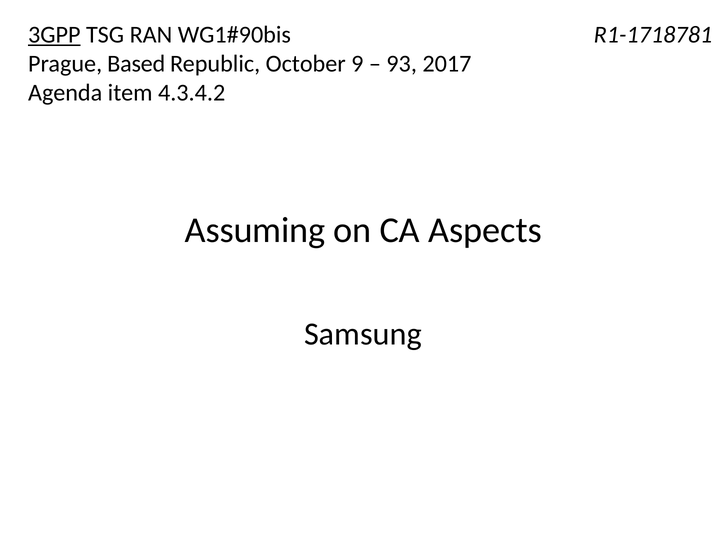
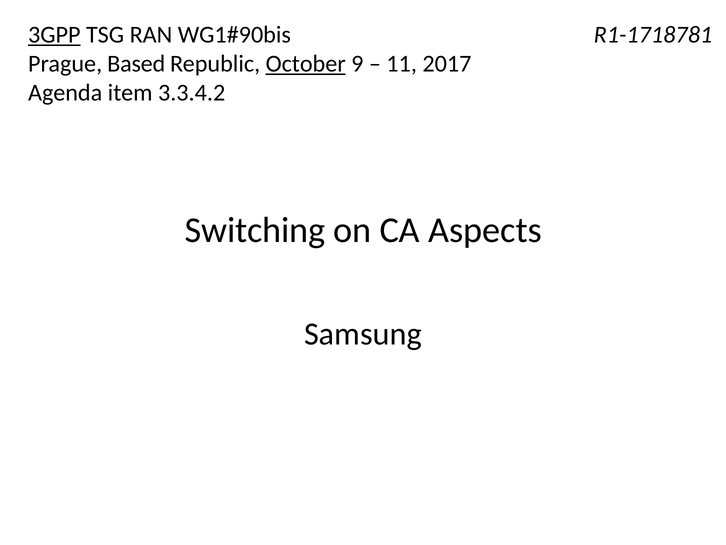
October underline: none -> present
93: 93 -> 11
4.3.4.2: 4.3.4.2 -> 3.3.4.2
Assuming: Assuming -> Switching
